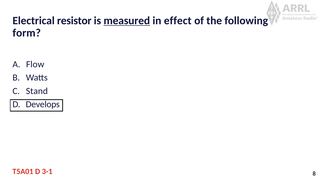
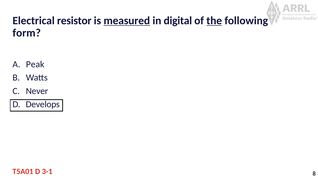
effect: effect -> digital
the underline: none -> present
Flow: Flow -> Peak
Stand: Stand -> Never
